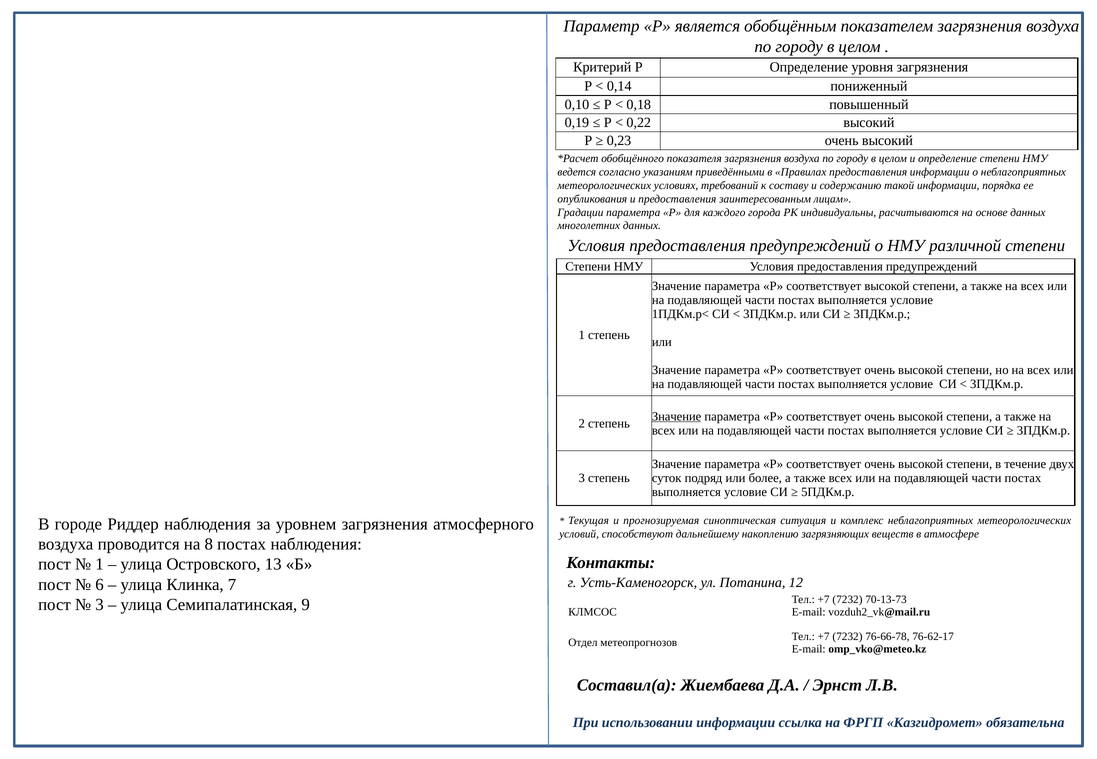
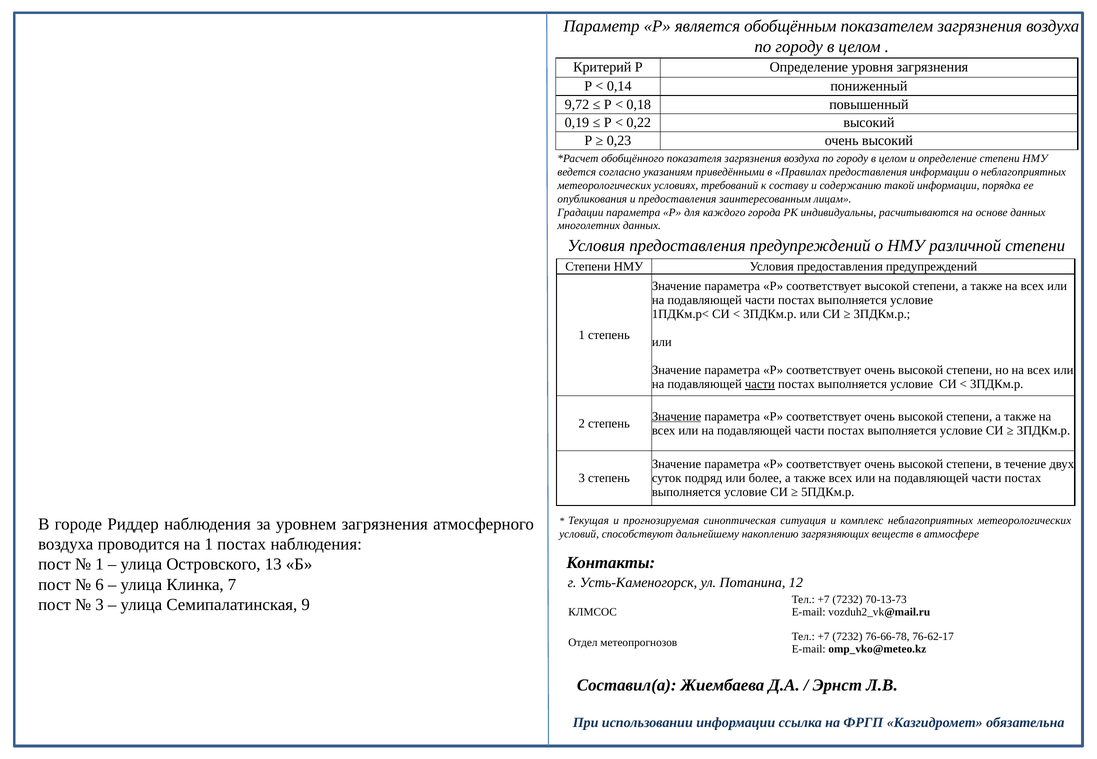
0,10: 0,10 -> 9,72
части at (760, 384) underline: none -> present
на 8: 8 -> 1
